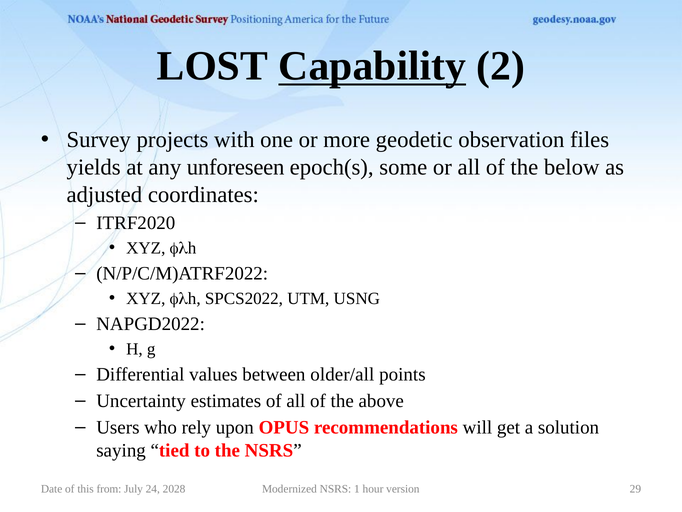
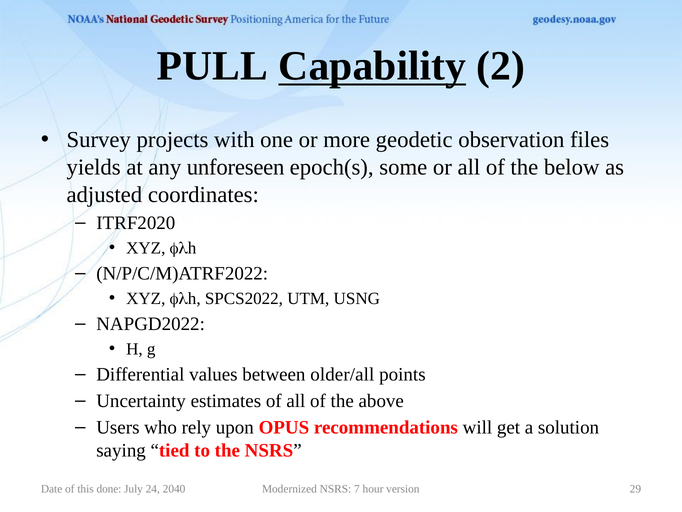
LOST: LOST -> PULL
from: from -> done
2028: 2028 -> 2040
1: 1 -> 7
